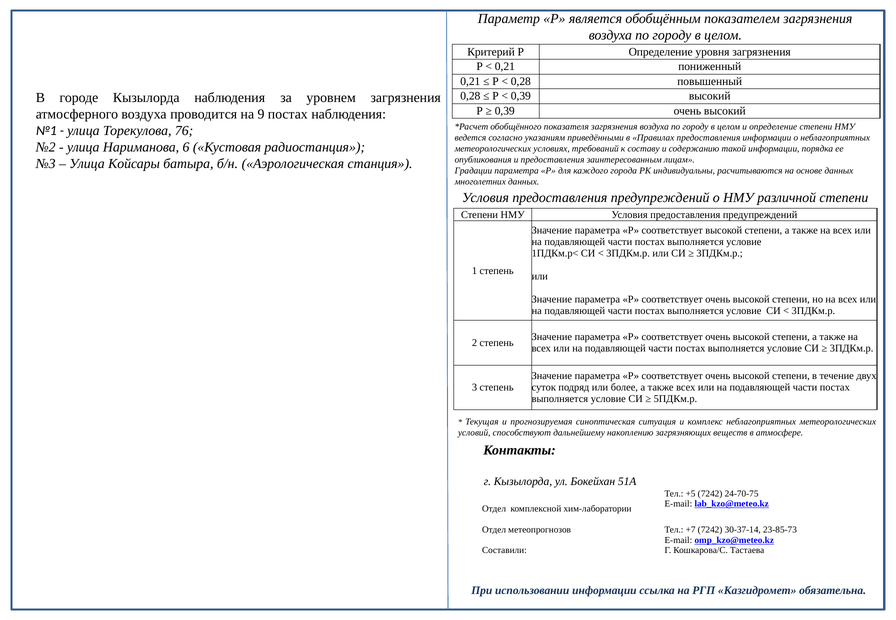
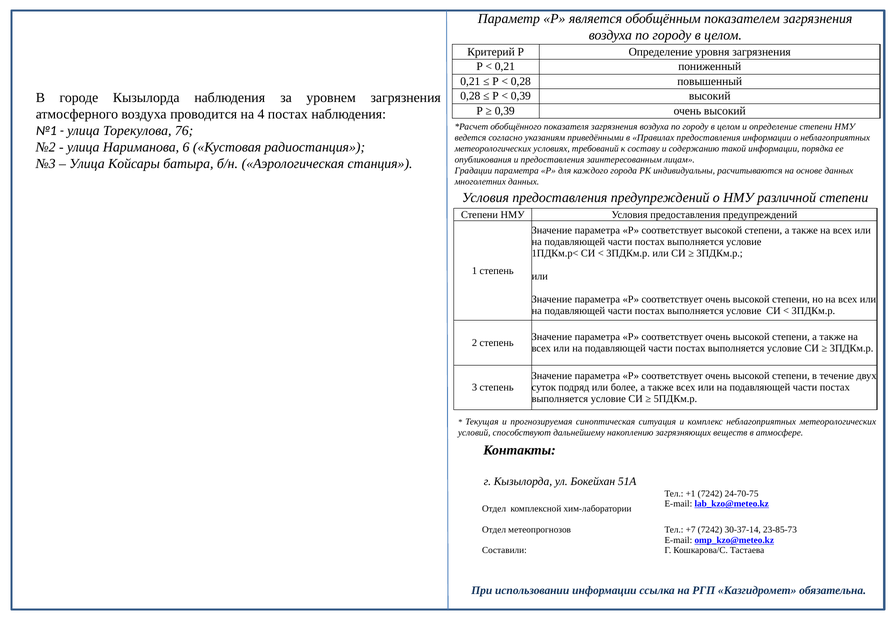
9: 9 -> 4
+5: +5 -> +1
